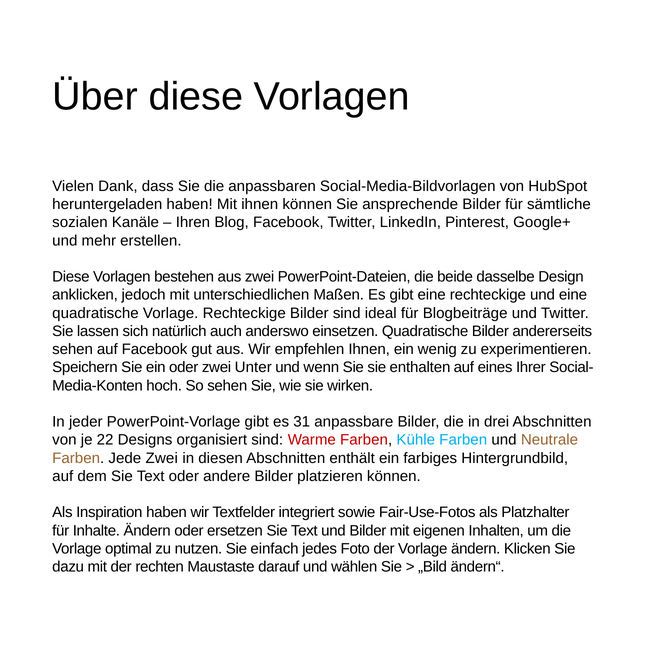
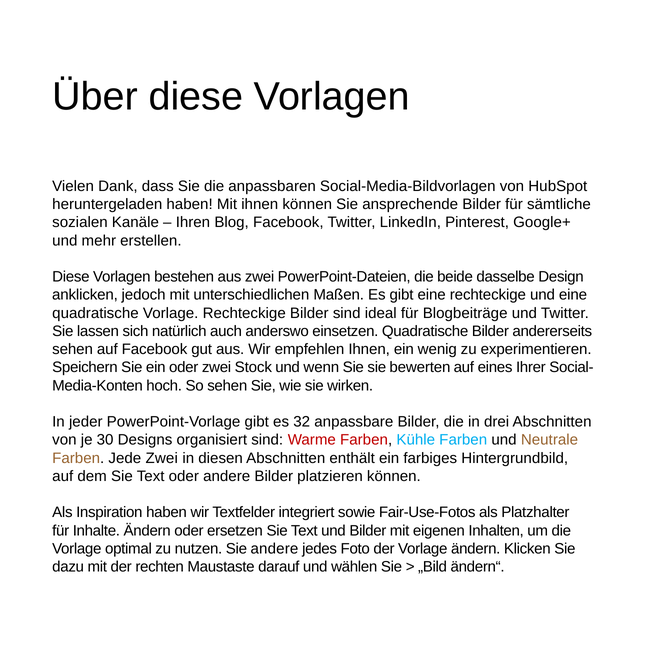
Unter: Unter -> Stock
enthalten: enthalten -> bewerten
31: 31 -> 32
22: 22 -> 30
Sie einfach: einfach -> andere
